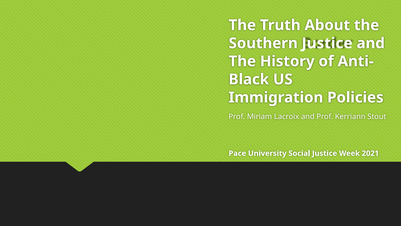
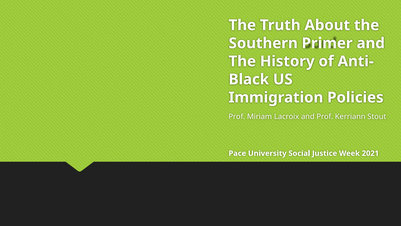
Southern Justice: Justice -> Primer
